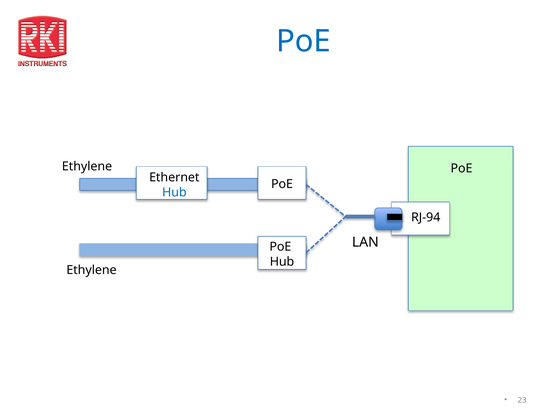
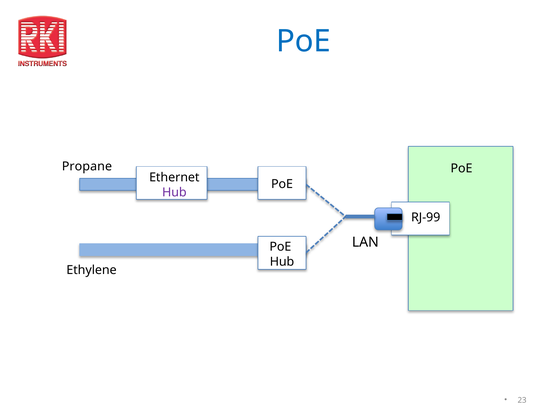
Ethylene at (87, 166): Ethylene -> Propane
Hub at (174, 192) colour: blue -> purple
RJ-94: RJ-94 -> RJ-99
